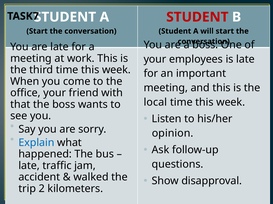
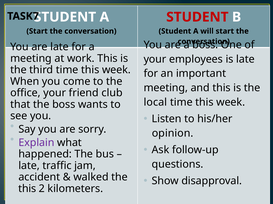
with: with -> club
Explain colour: blue -> purple
trip at (27, 189): trip -> this
